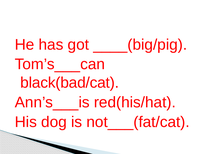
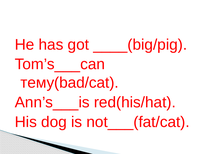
black(bad/cat: black(bad/cat -> тему(bad/cat
